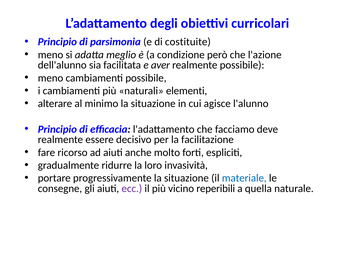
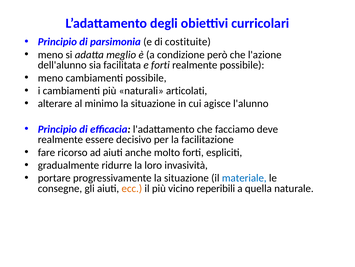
e aver: aver -> forti
elementi: elementi -> articolati
ecc colour: purple -> orange
